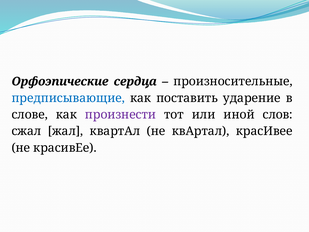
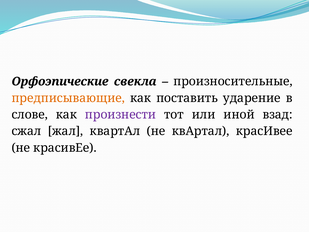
сердца: сердца -> свекла
предписывающие colour: blue -> orange
слов: слов -> взад
